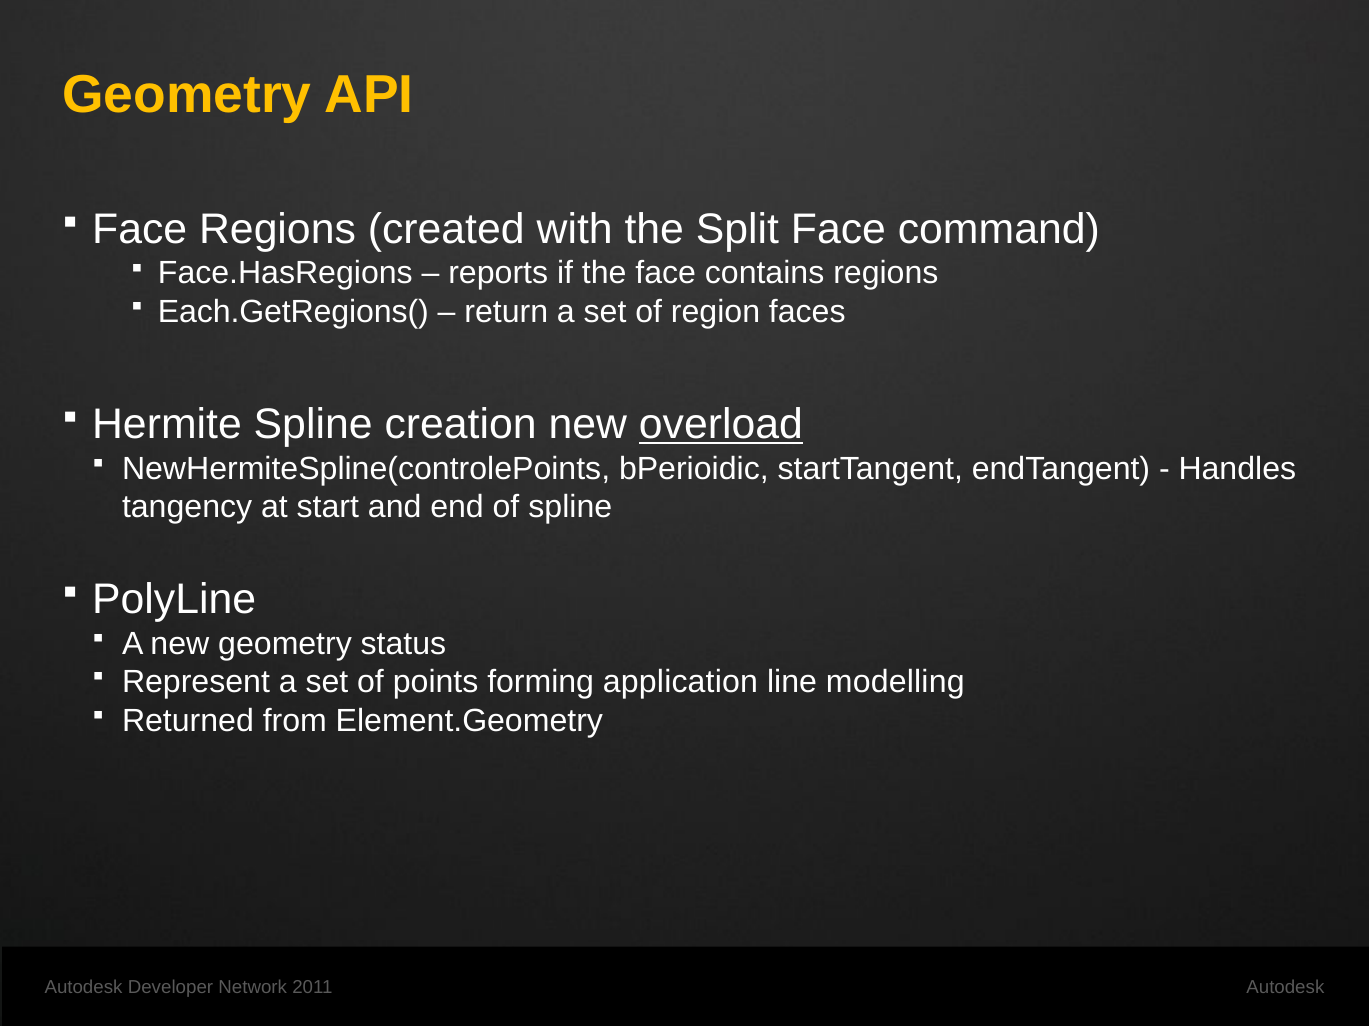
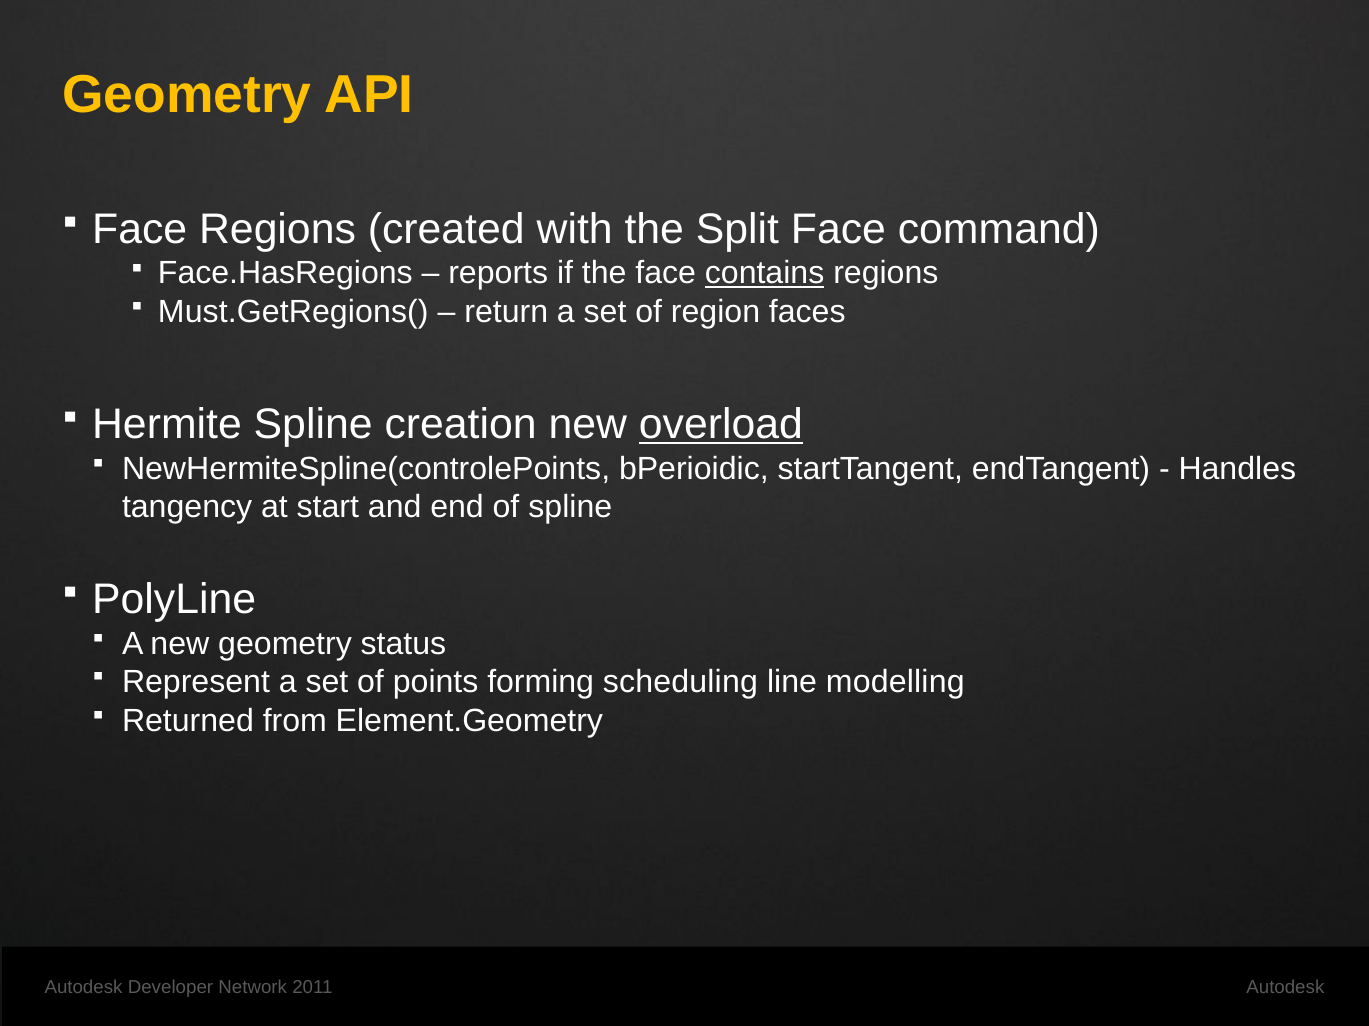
contains underline: none -> present
Each.GetRegions(: Each.GetRegions( -> Must.GetRegions(
application: application -> scheduling
